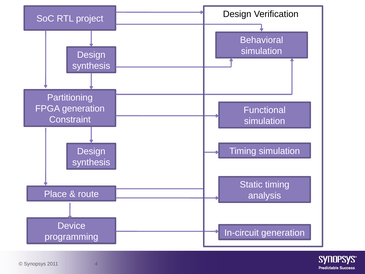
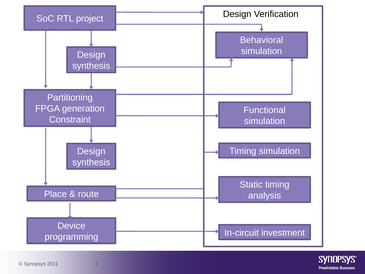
In-circuit generation: generation -> investment
